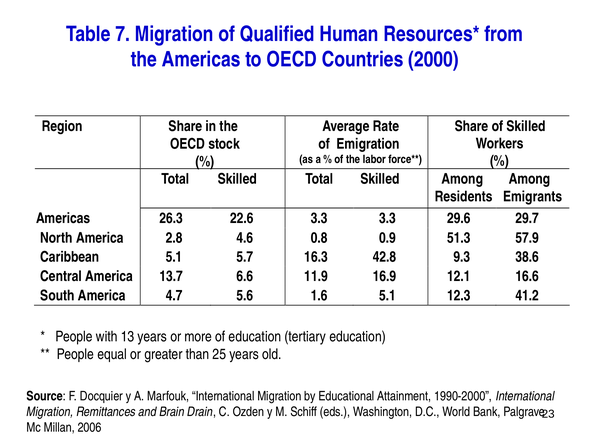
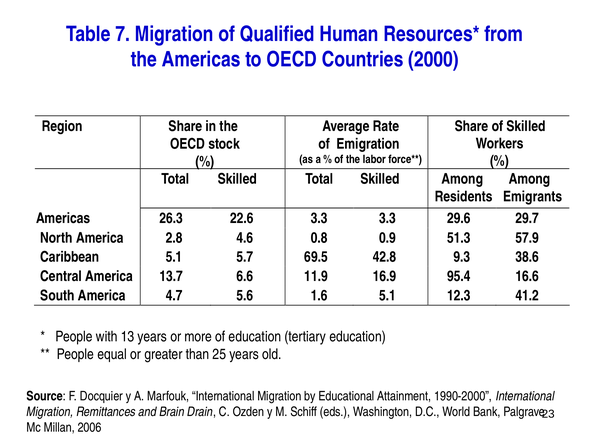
16.3: 16.3 -> 69.5
12.1: 12.1 -> 95.4
